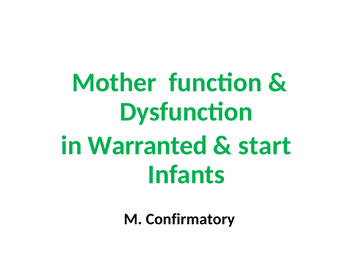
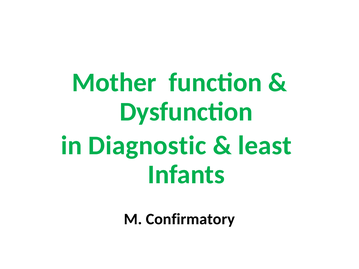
Warranted: Warranted -> Diagnostic
start: start -> least
